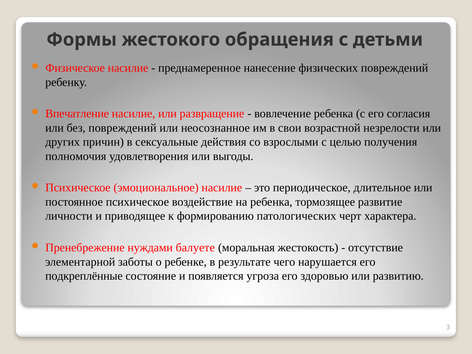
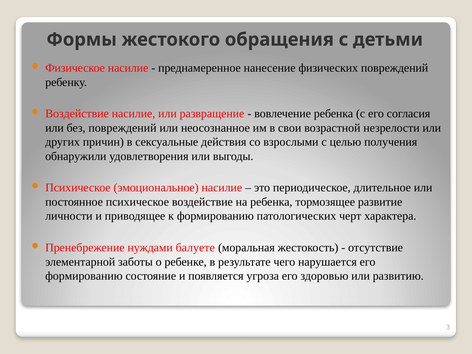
Впечатление at (77, 114): Впечатление -> Воздействие
полномочия: полномочия -> обнаружили
подкреплённые at (84, 276): подкреплённые -> формированию
